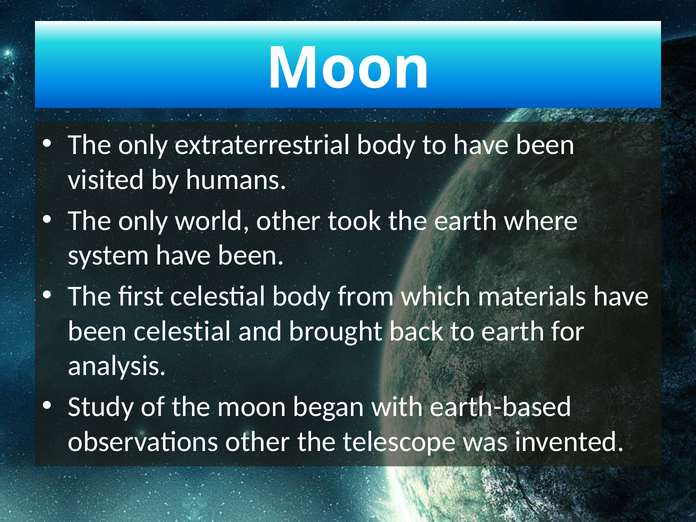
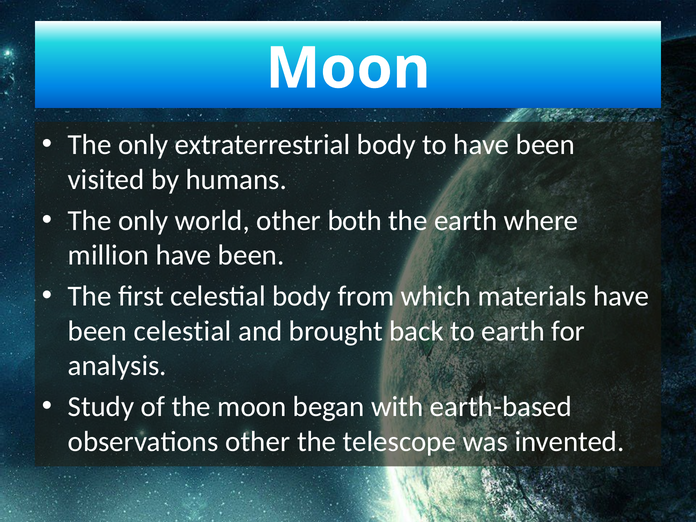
took: took -> both
system: system -> million
